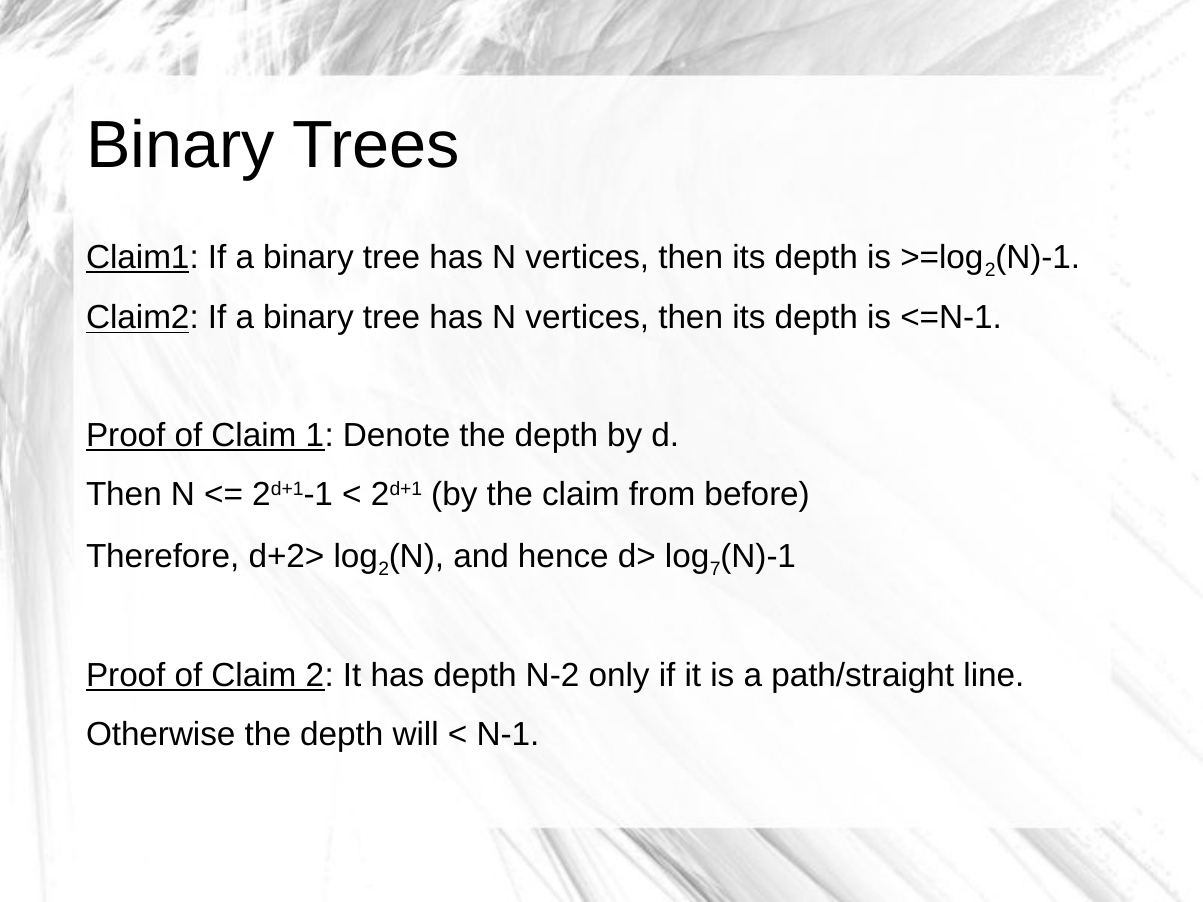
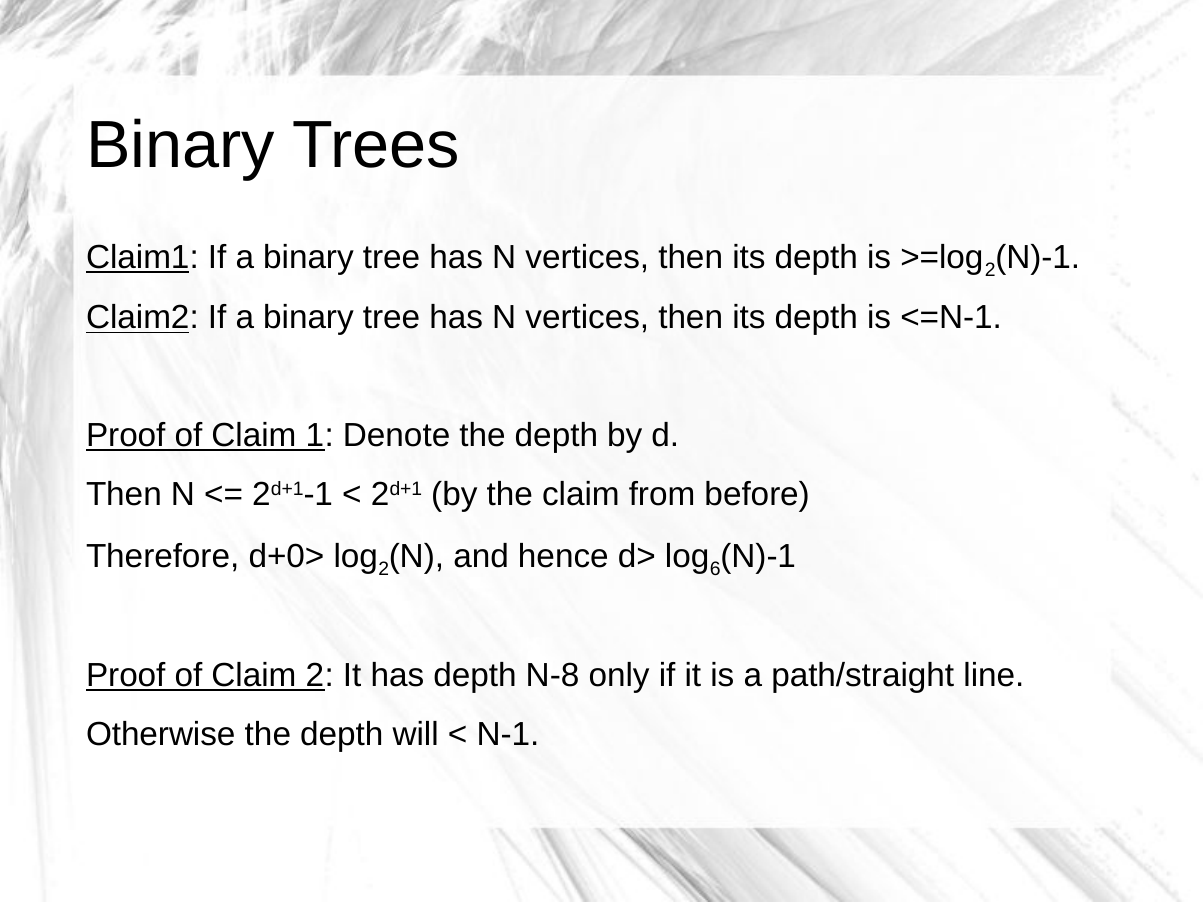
d+2>: d+2> -> d+0>
7: 7 -> 6
N-2: N-2 -> N-8
